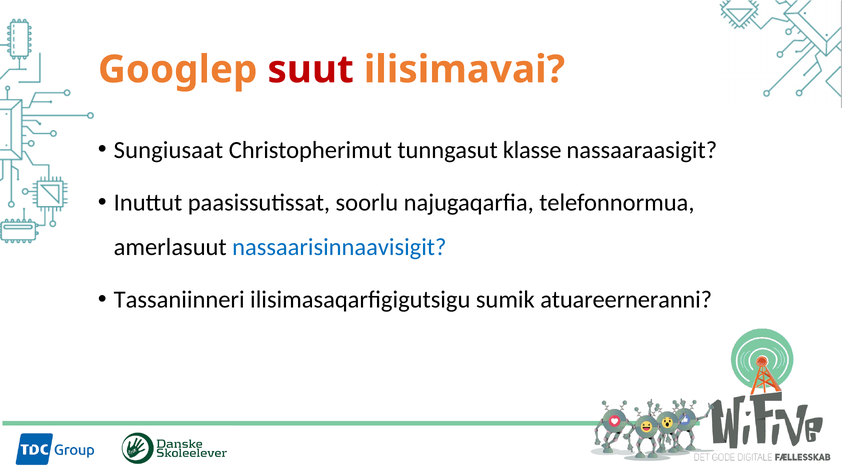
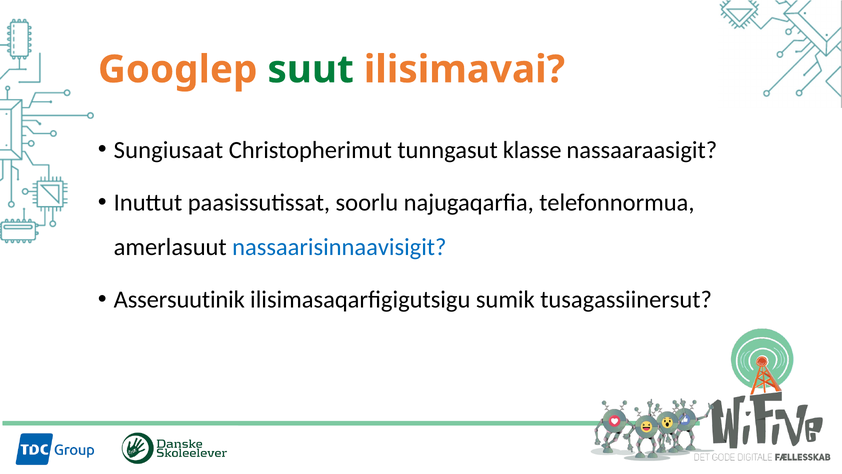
suut colour: red -> green
Tassaniinneri: Tassaniinneri -> Assersuutinik
atuareerneranni: atuareerneranni -> tusagassiinersut
